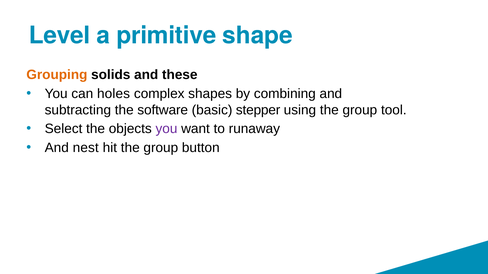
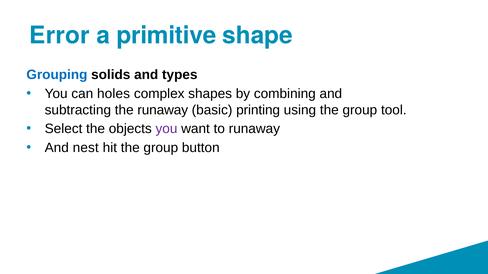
Level: Level -> Error
Grouping colour: orange -> blue
these: these -> types
the software: software -> runaway
stepper: stepper -> printing
